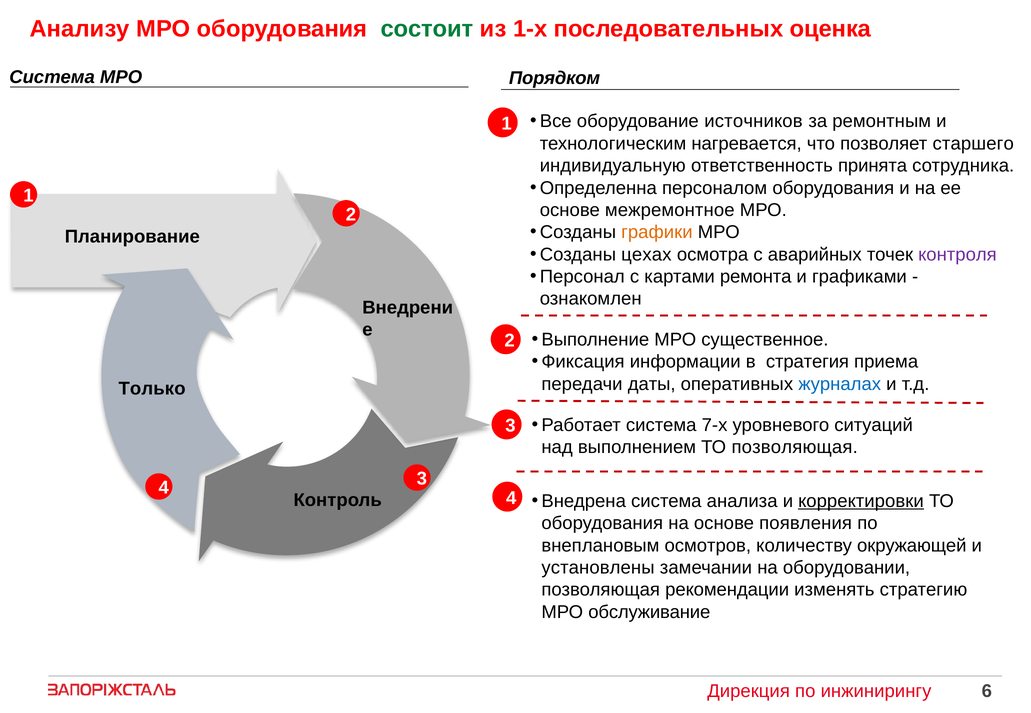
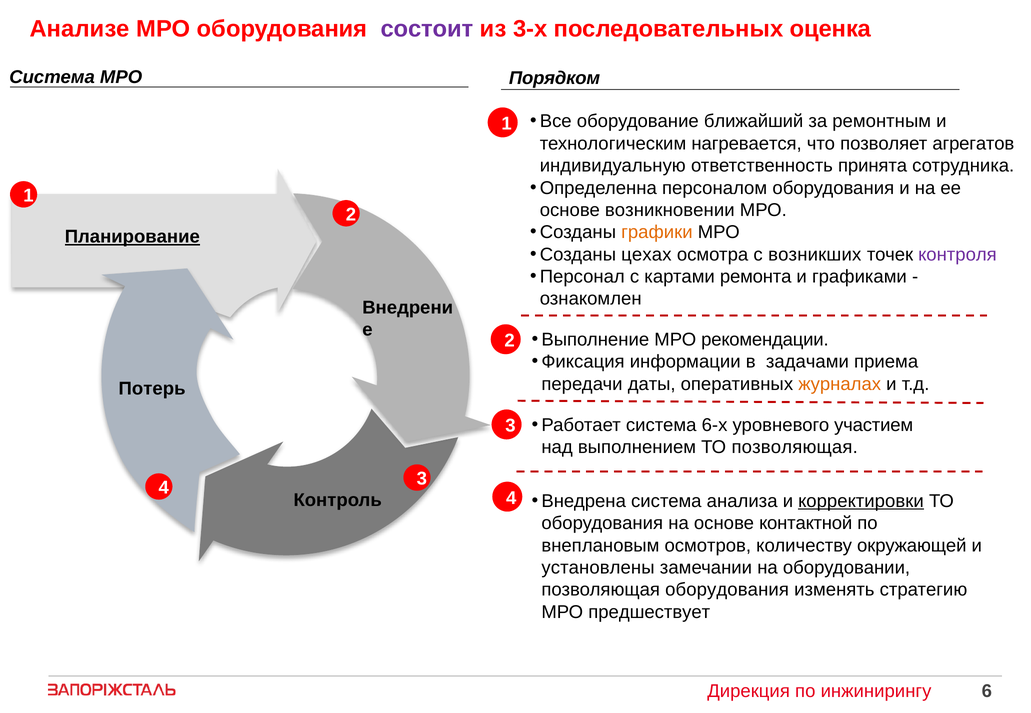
Анализу: Анализу -> Анализе
состоит colour: green -> purple
1-х: 1-х -> 3-х
источников: источников -> ближайший
старшего: старшего -> агрегатов
межремонтное: межремонтное -> возникновении
Планирование underline: none -> present
аварийных: аварийных -> возникших
существенное: существенное -> рекомендации
стратегия: стратегия -> задачами
журналах colour: blue -> orange
Только: Только -> Потерь
7-х: 7-х -> 6-х
ситуаций: ситуаций -> участием
появления: появления -> контактной
позволяющая рекомендации: рекомендации -> оборудования
обслуживание: обслуживание -> предшествует
